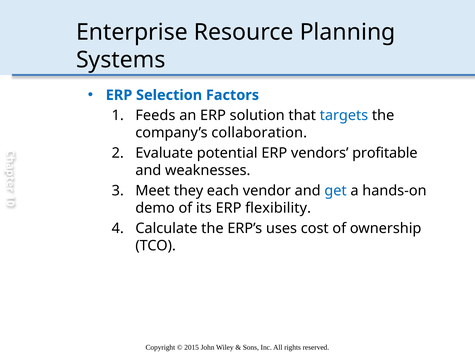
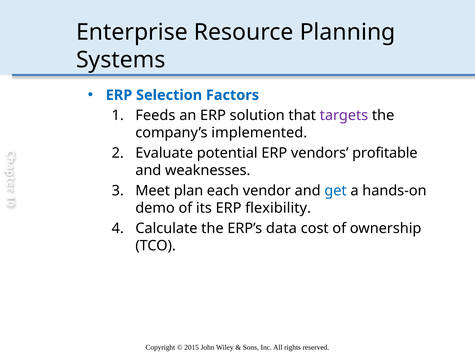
targets colour: blue -> purple
collaboration: collaboration -> implemented
they: they -> plan
uses: uses -> data
